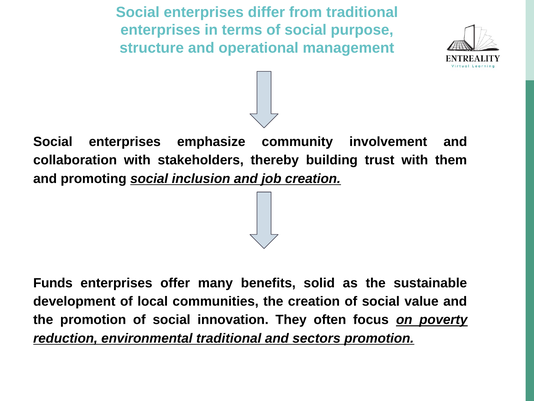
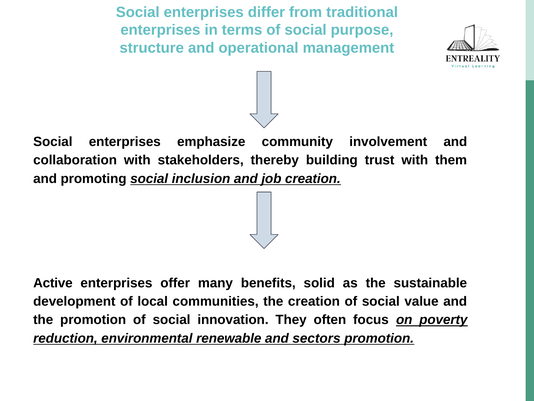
Funds: Funds -> Active
environmental traditional: traditional -> renewable
